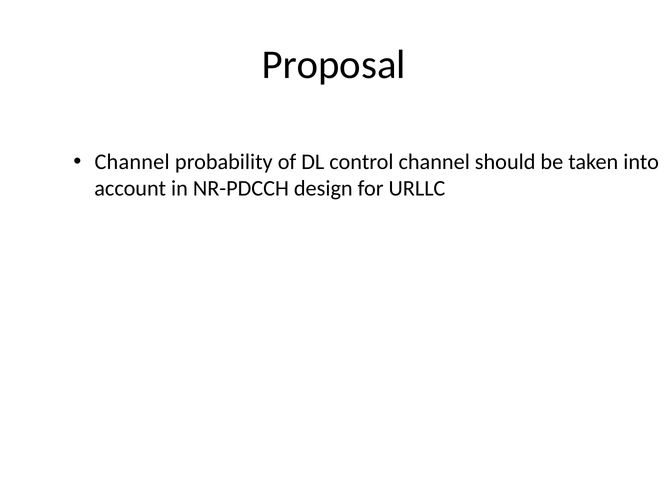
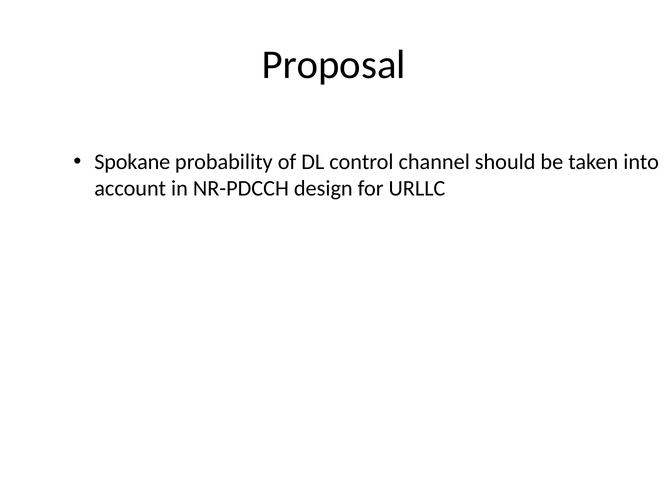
Channel at (132, 162): Channel -> Spokane
